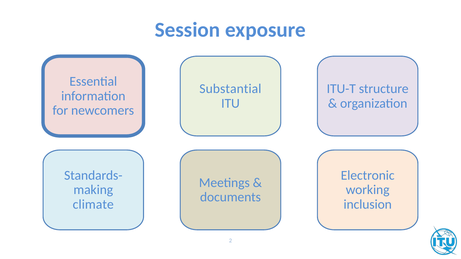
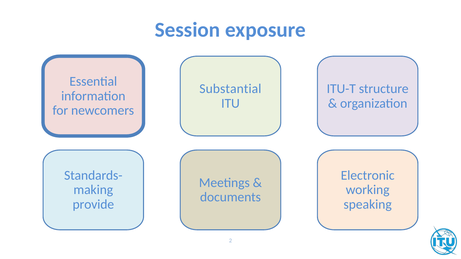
climate: climate -> provide
inclusion: inclusion -> speaking
